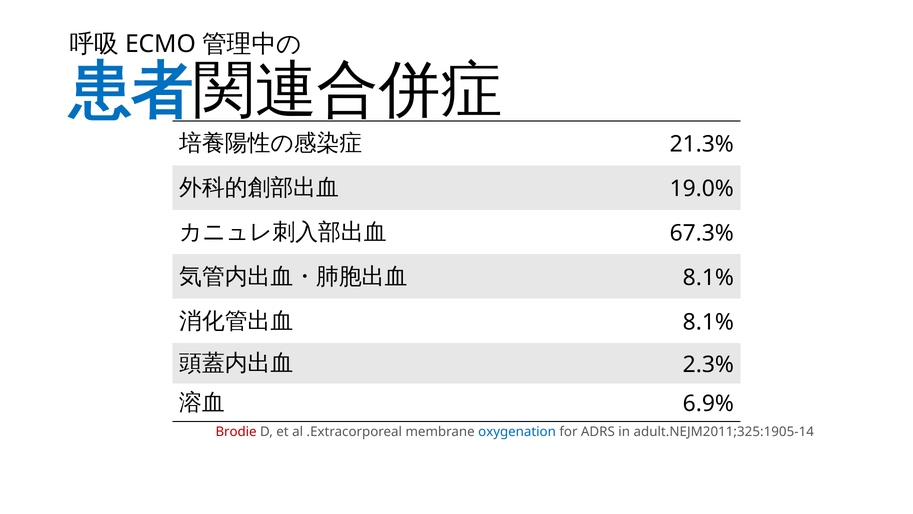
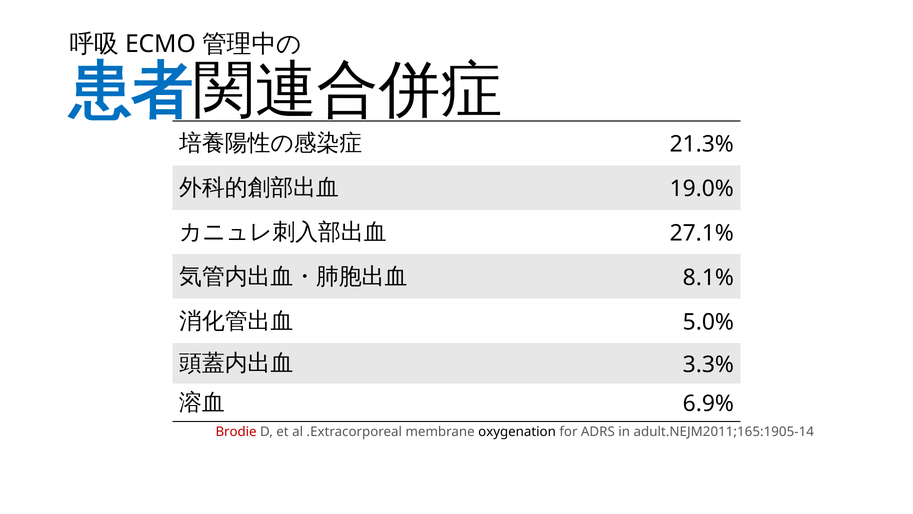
67.3%: 67.3% -> 27.1%
8.1% at (708, 322): 8.1% -> 5.0%
2.3%: 2.3% -> 3.3%
oxygenation colour: blue -> black
adult.NEJM2011;325:1905-14: adult.NEJM2011;325:1905-14 -> adult.NEJM2011;165:1905-14
